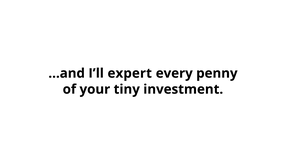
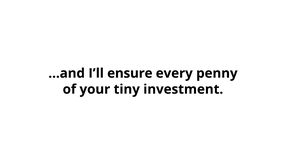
expert: expert -> ensure
